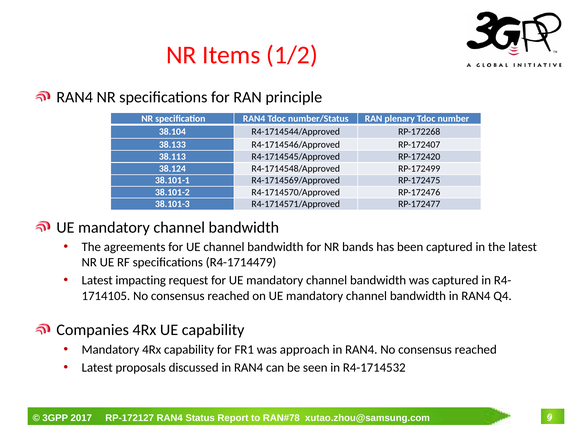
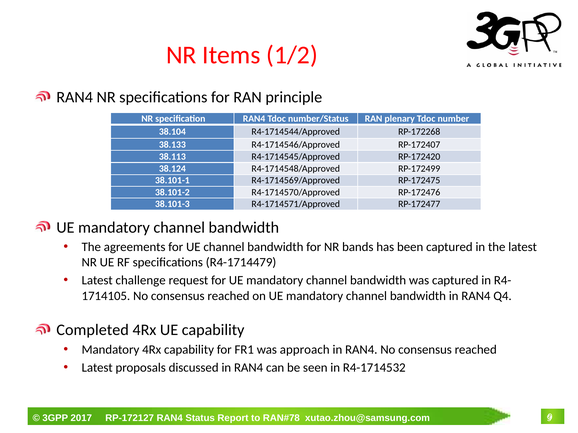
impacting: impacting -> challenge
Companies: Companies -> Completed
